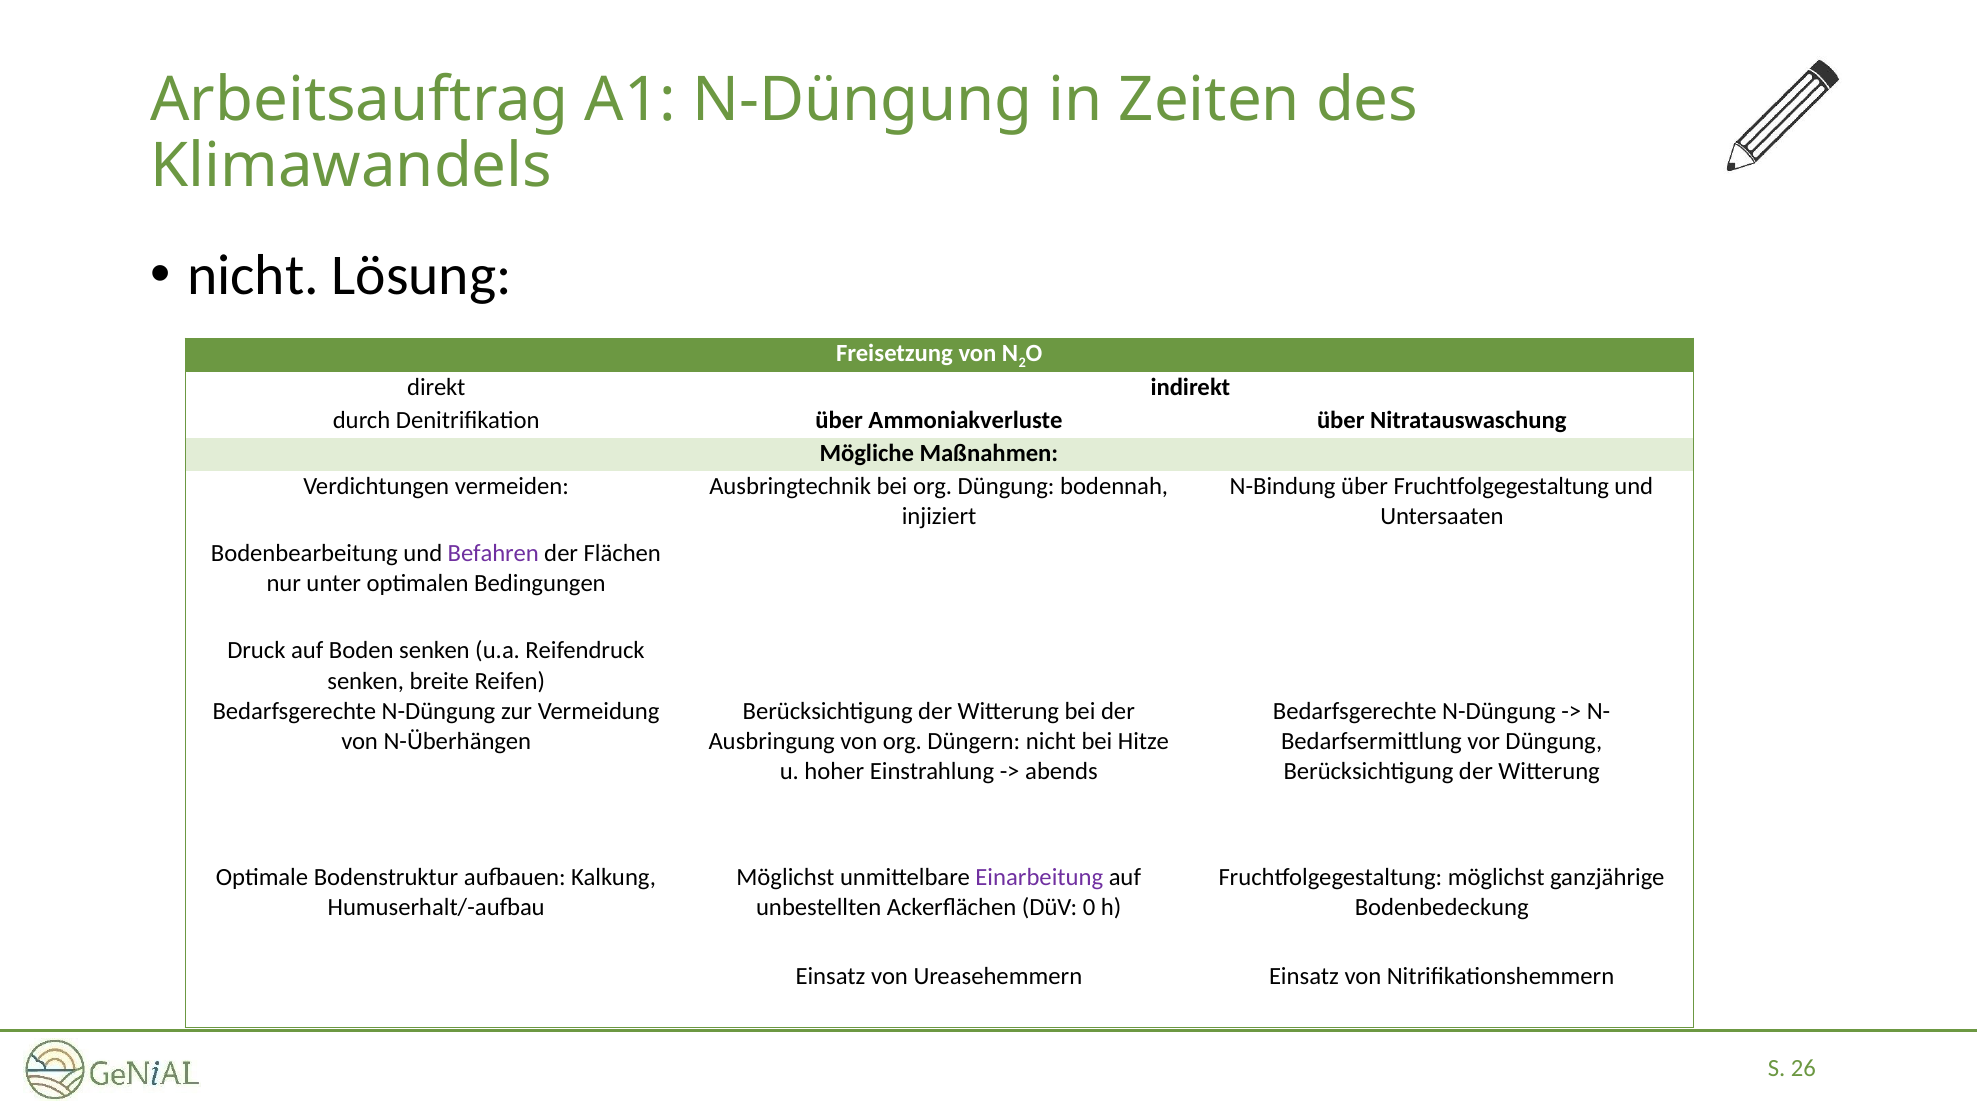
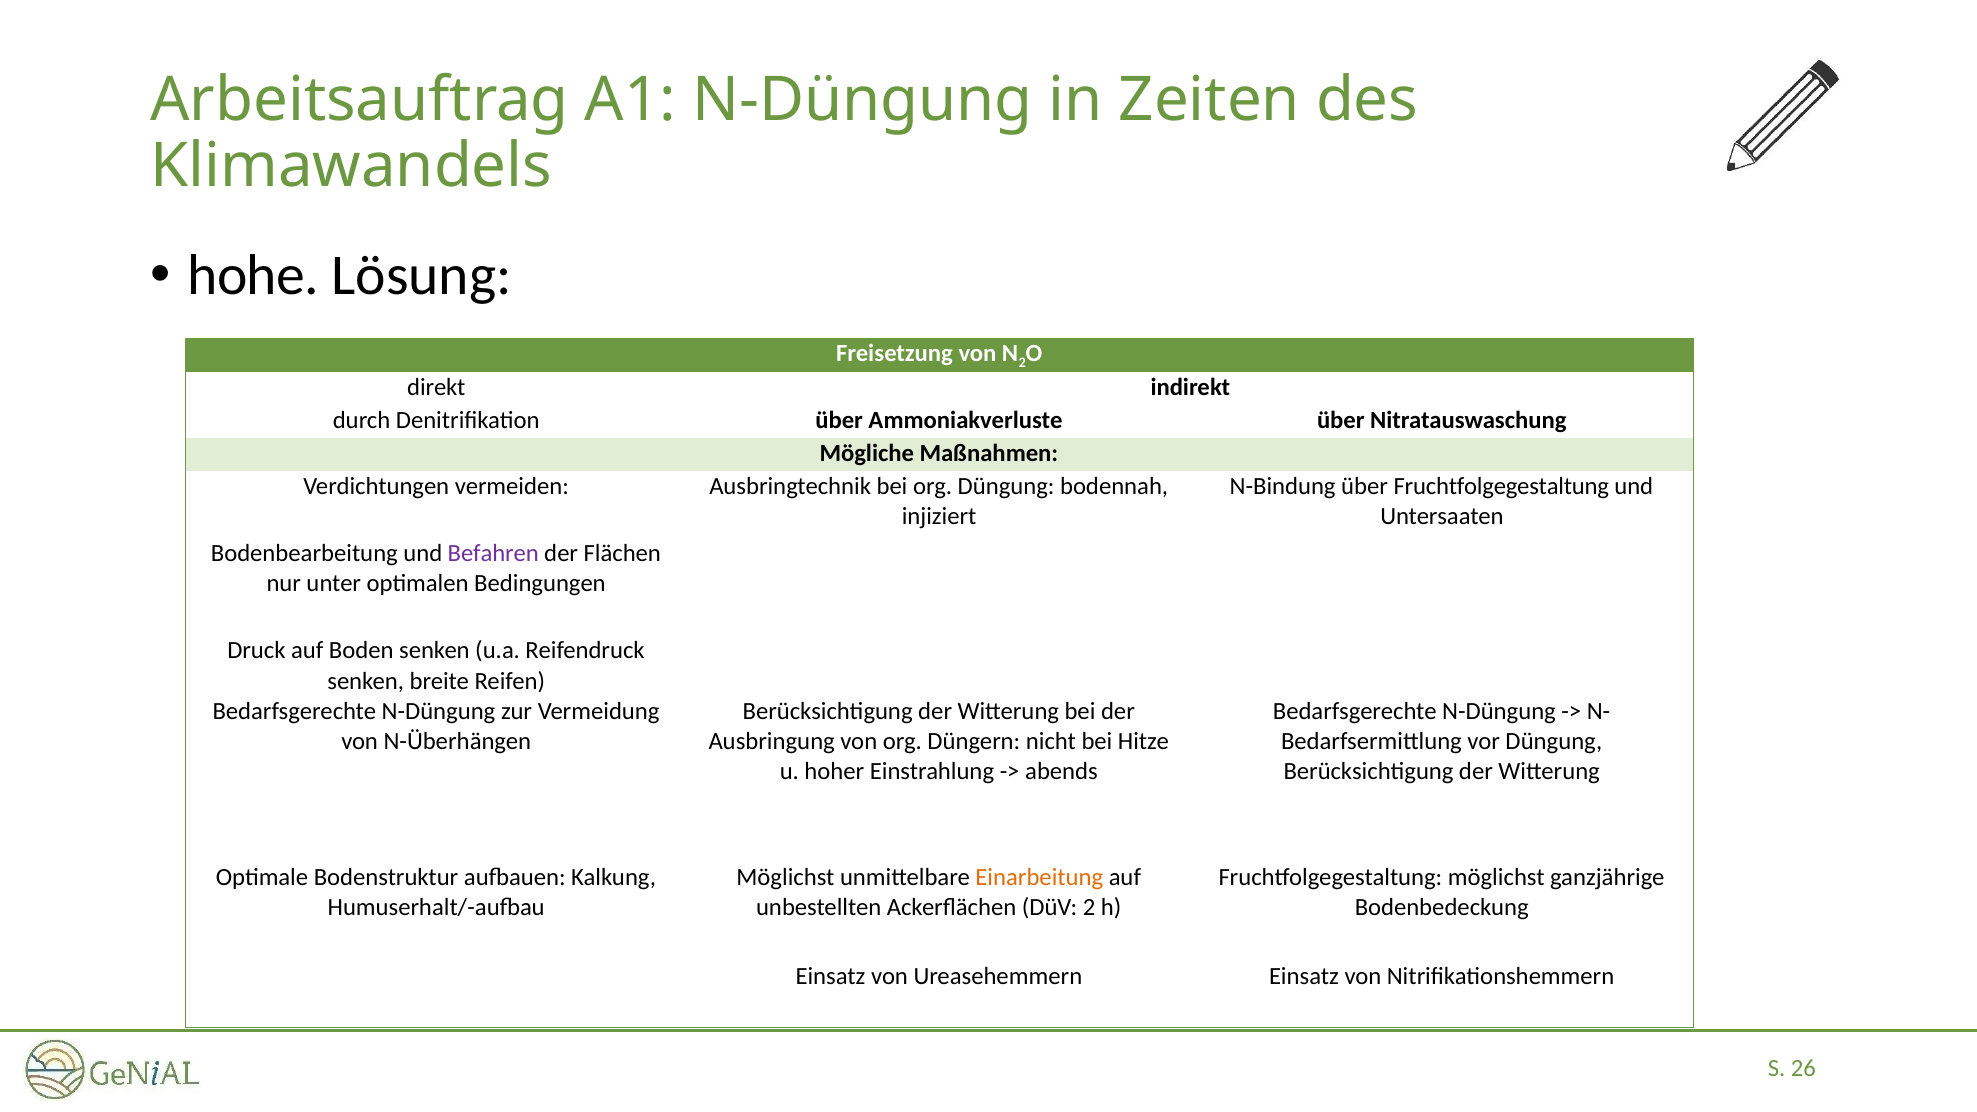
nicht at (253, 275): nicht -> hohe
Einarbeitung colour: purple -> orange
DüV 0: 0 -> 2
